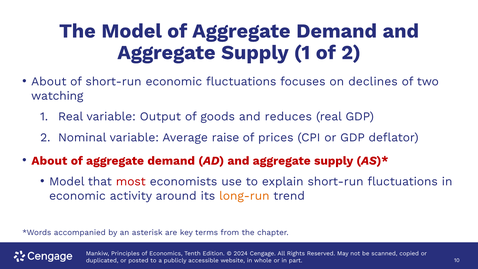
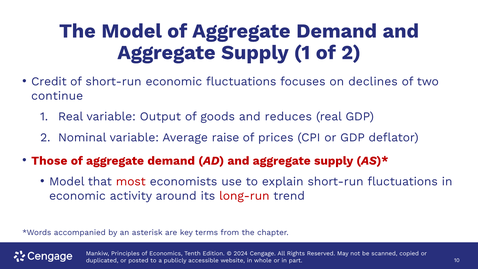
About at (49, 81): About -> Credit
watching: watching -> continue
About at (49, 161): About -> Those
long-run colour: orange -> red
